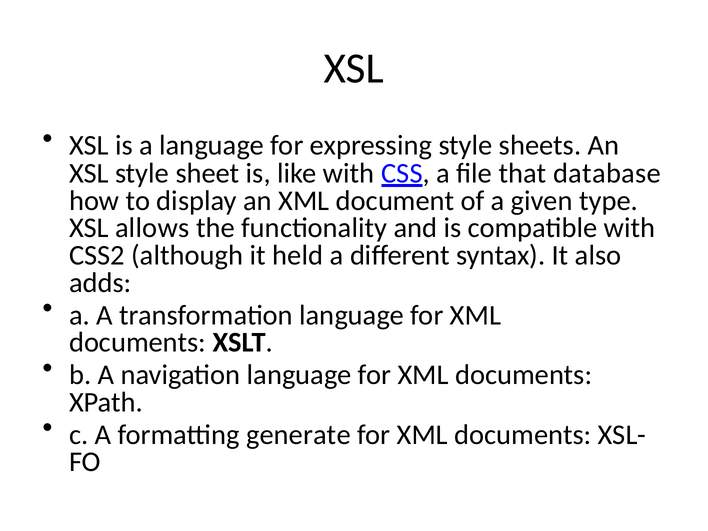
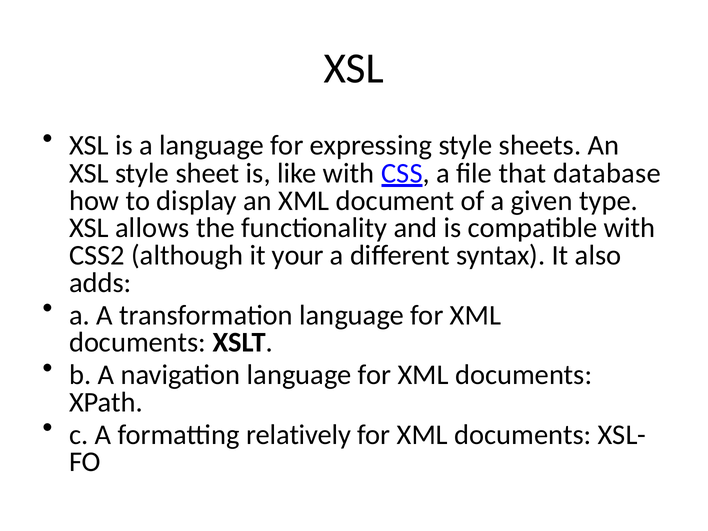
held: held -> your
generate: generate -> relatively
